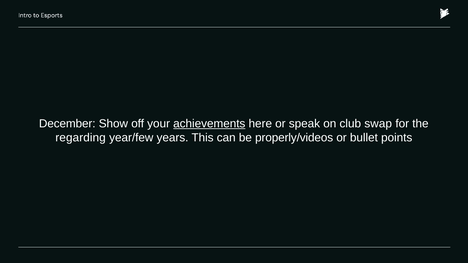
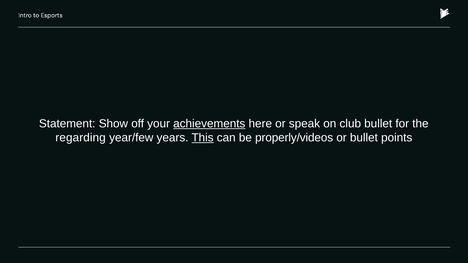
December: December -> Statement
club swap: swap -> bullet
This underline: none -> present
